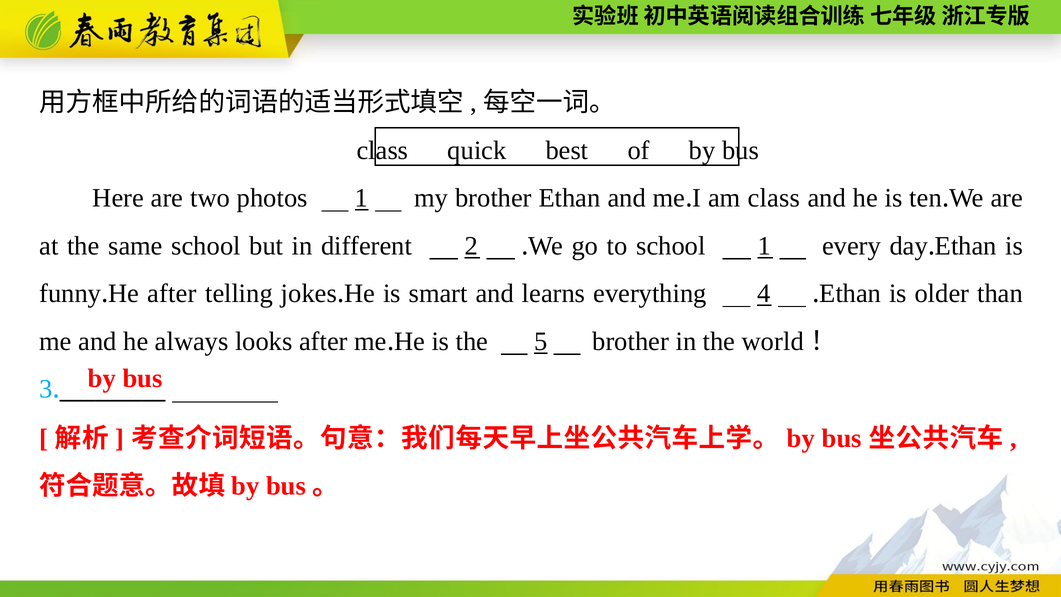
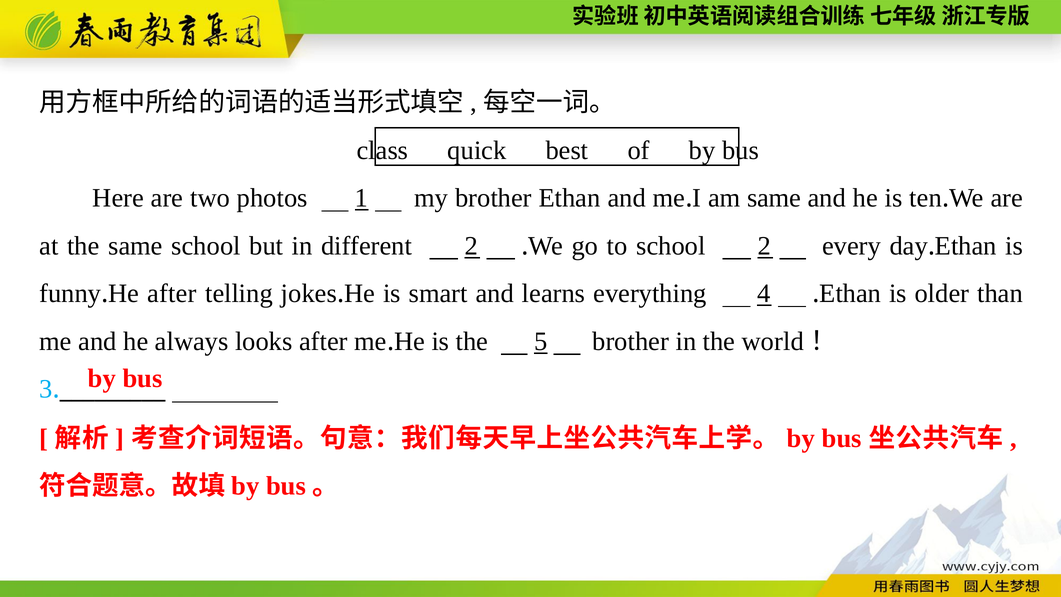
am class: class -> same
school 1: 1 -> 2
